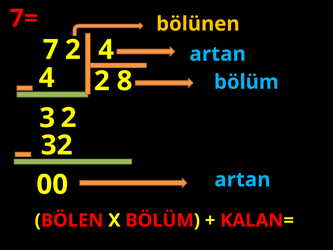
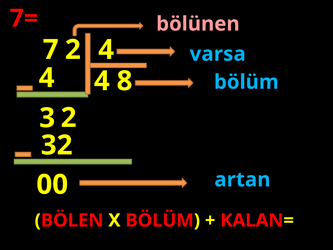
bölünen colour: yellow -> pink
artan at (218, 54): artan -> varsa
2 at (102, 81): 2 -> 4
